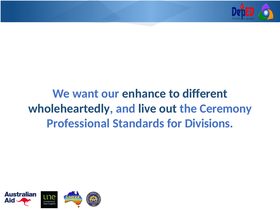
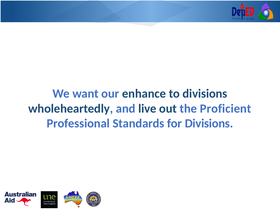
to different: different -> divisions
Ceremony: Ceremony -> Proficient
